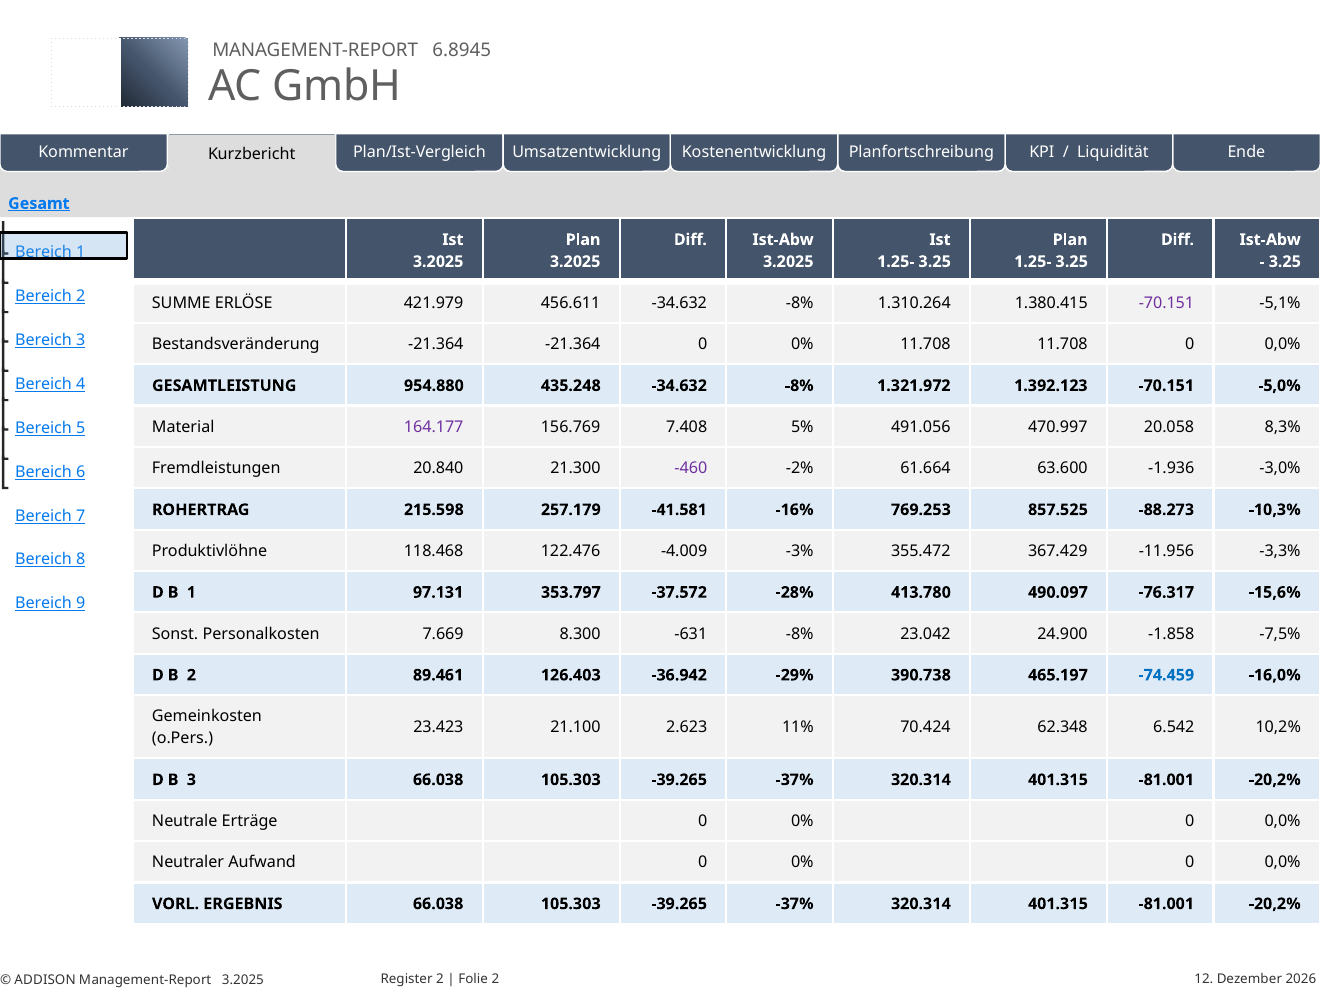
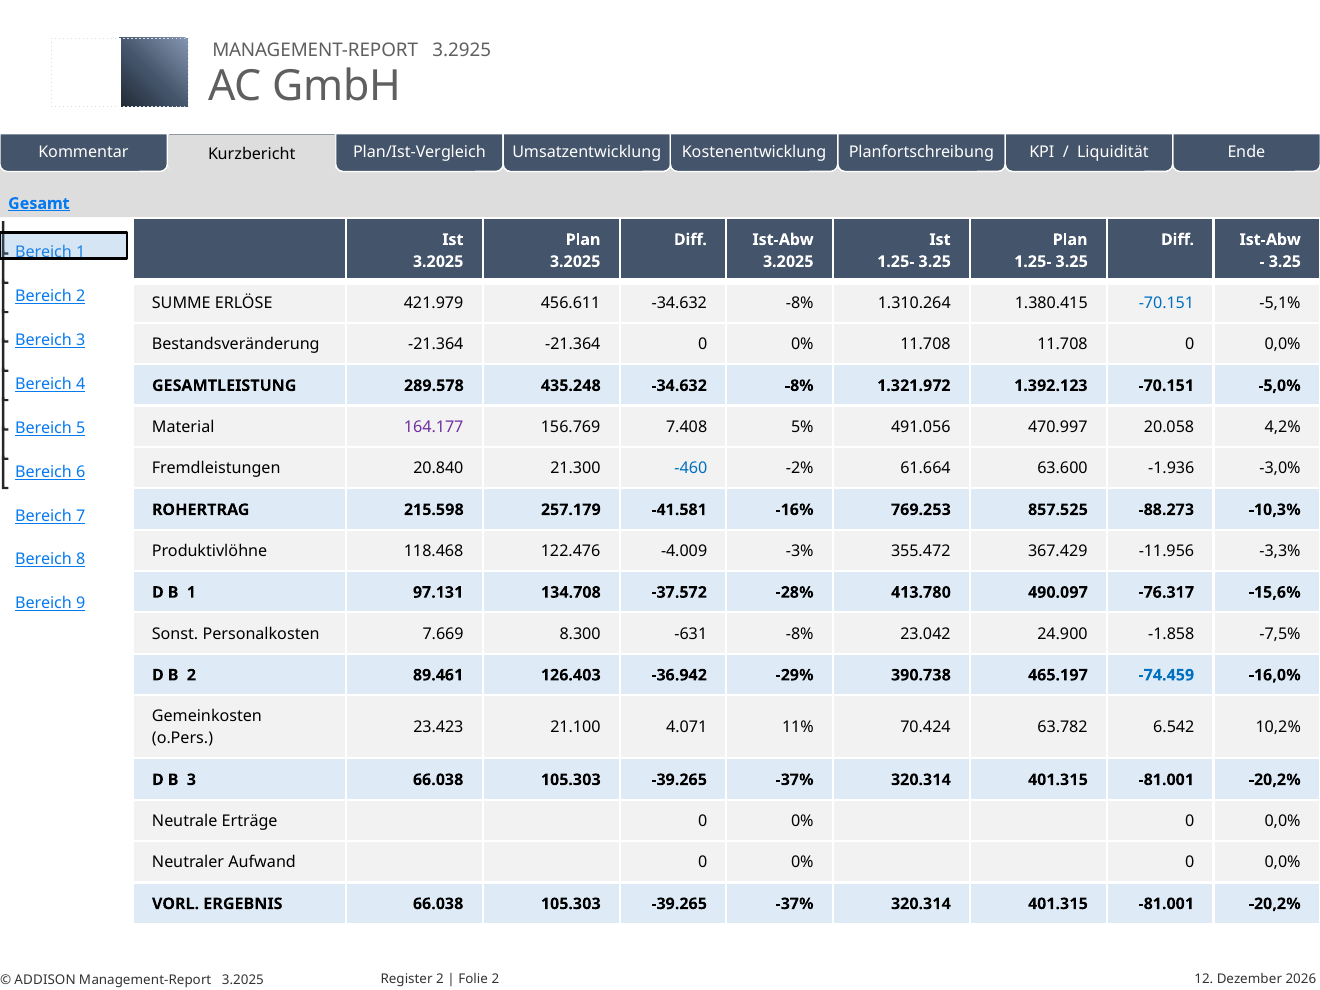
6.8945: 6.8945 -> 3.2925
-70.151 at (1166, 303) colour: purple -> blue
954.880: 954.880 -> 289.578
8,3%: 8,3% -> 4,2%
-460 colour: purple -> blue
353.797: 353.797 -> 134.708
2.623: 2.623 -> 4.071
62.348: 62.348 -> 63.782
